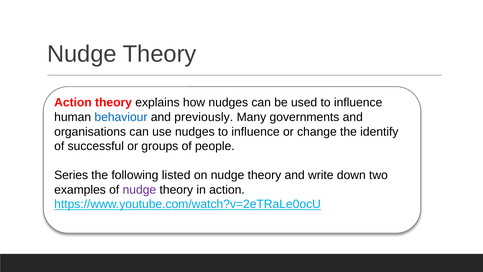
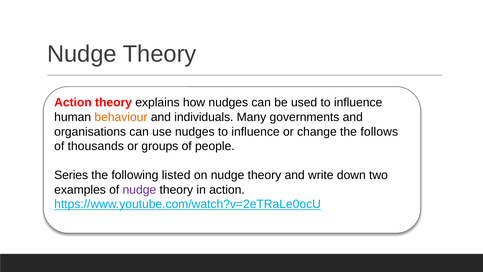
behaviour colour: blue -> orange
previously: previously -> individuals
identify: identify -> follows
successful: successful -> thousands
